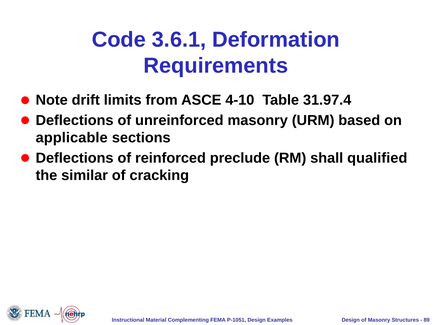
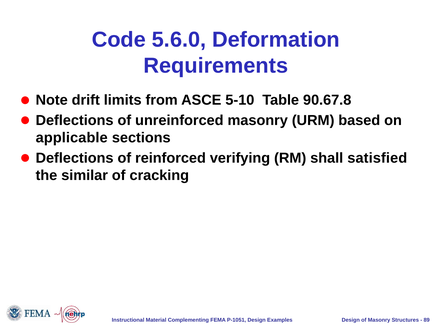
3.6.1: 3.6.1 -> 5.6.0
4-10: 4-10 -> 5-10
31.97.4: 31.97.4 -> 90.67.8
preclude: preclude -> verifying
qualified: qualified -> satisfied
